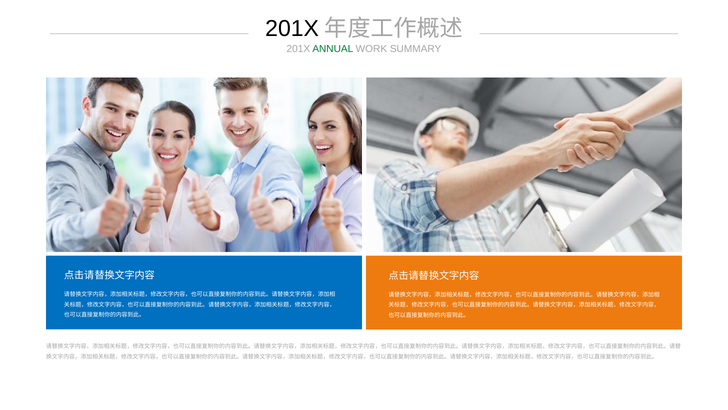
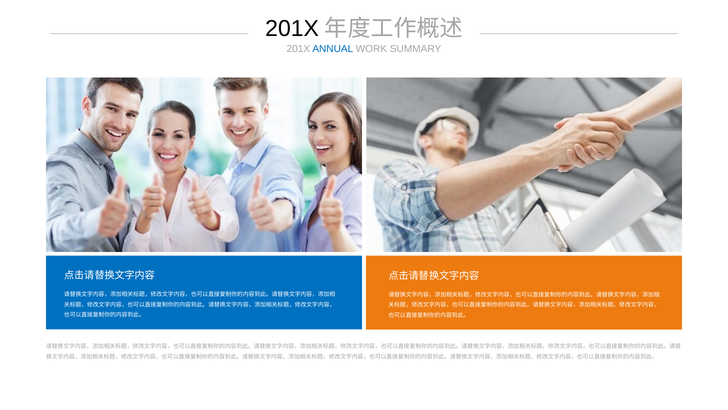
ANNUAL colour: green -> blue
